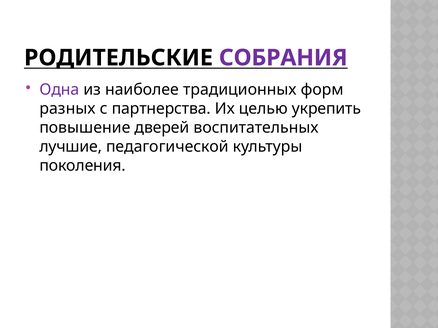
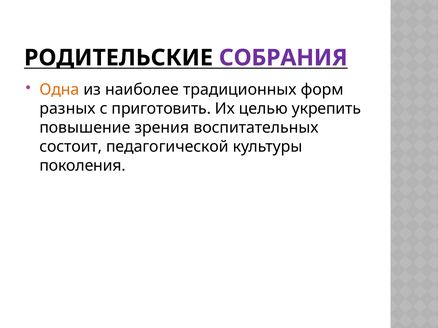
Одна colour: purple -> orange
партнерства: партнерства -> приготовить
дверей: дверей -> зрения
лучшие: лучшие -> состоит
